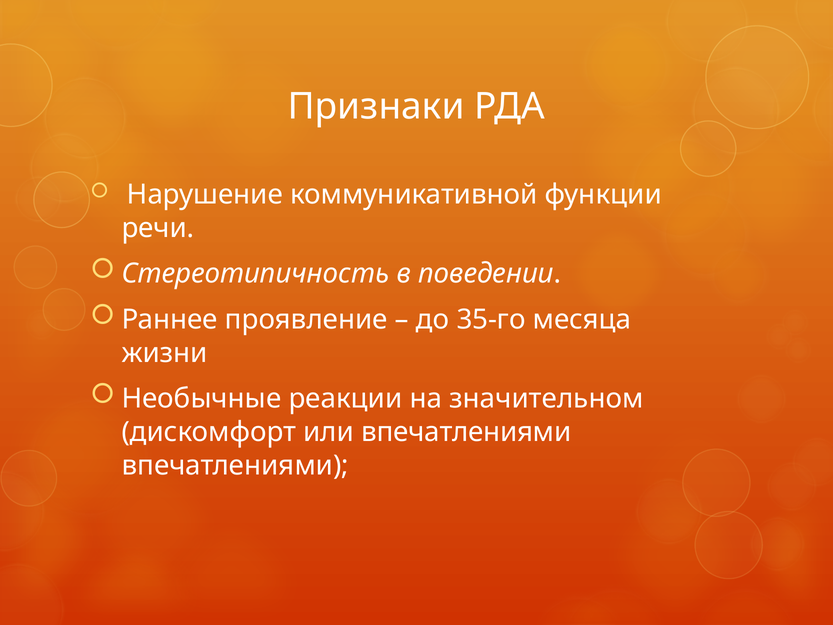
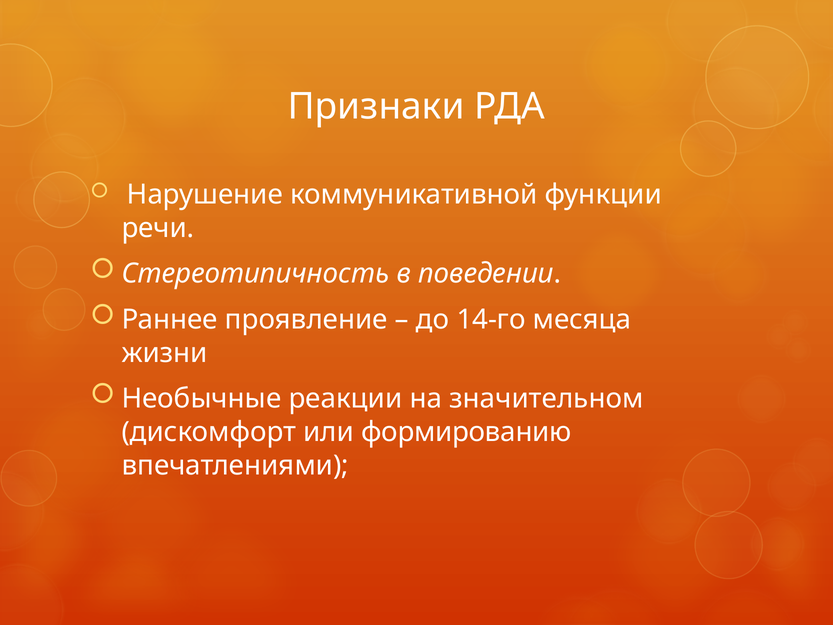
35-го: 35-го -> 14-го
или впечатлениями: впечатлениями -> формированию
